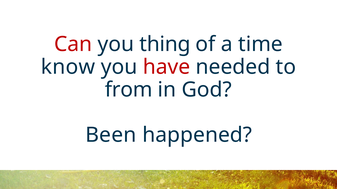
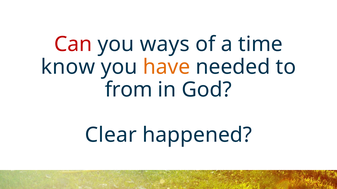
thing: thing -> ways
have colour: red -> orange
Been: Been -> Clear
